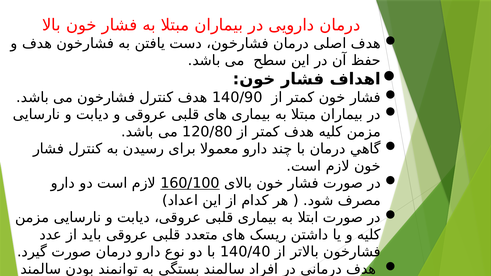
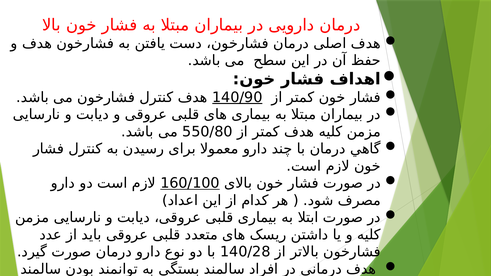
140/90 at (237, 97) underline: none -> present
120/80: 120/80 -> 550/80
140/40: 140/40 -> 140/28
